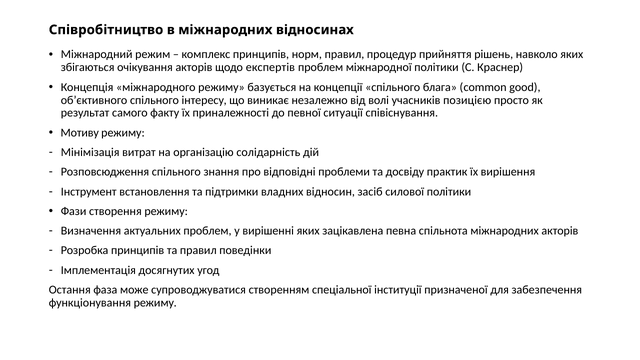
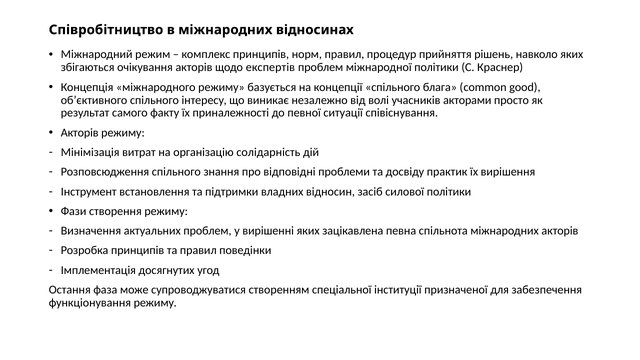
позицією: позицією -> акторами
Мотиву at (80, 133): Мотиву -> Акторів
